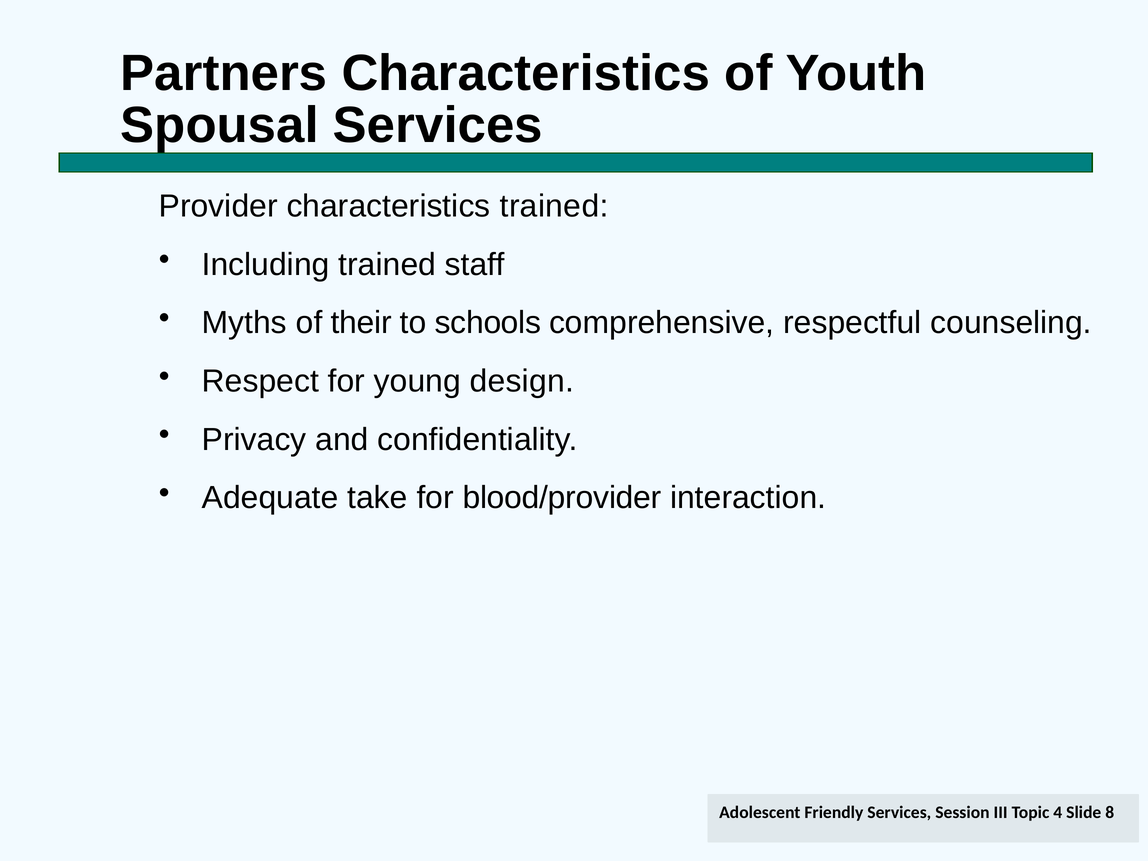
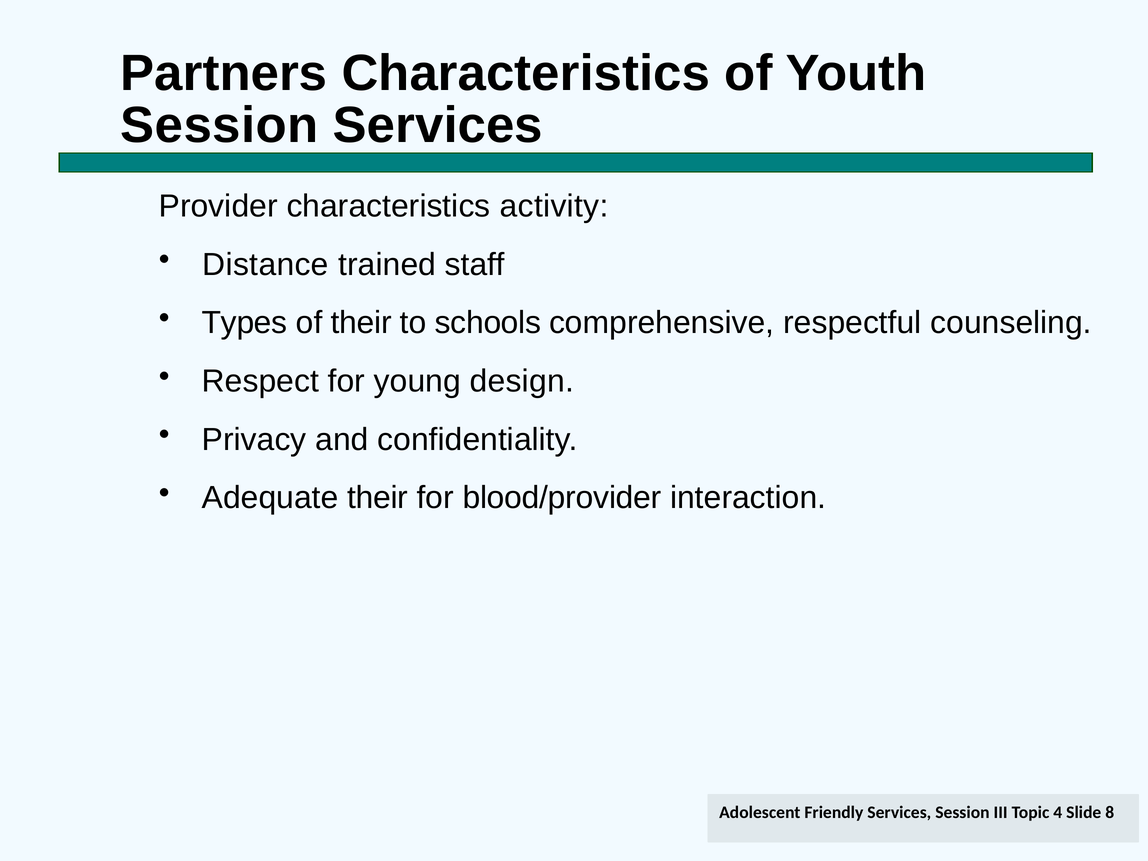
Spousal at (220, 125): Spousal -> Session
characteristics trained: trained -> activity
Including: Including -> Distance
Myths: Myths -> Types
Adequate take: take -> their
